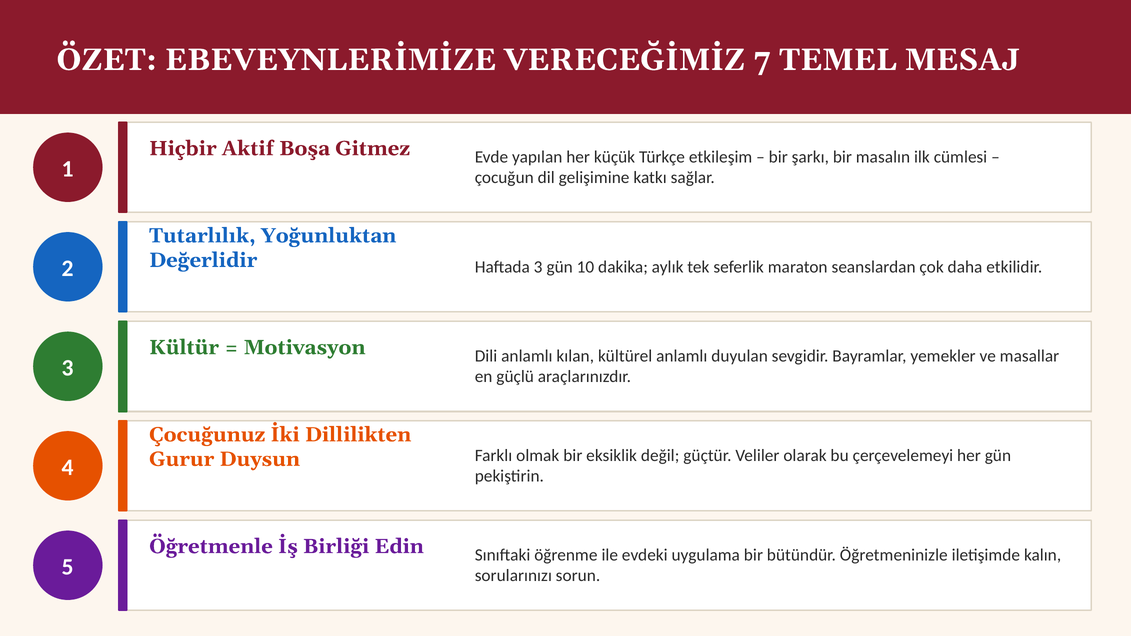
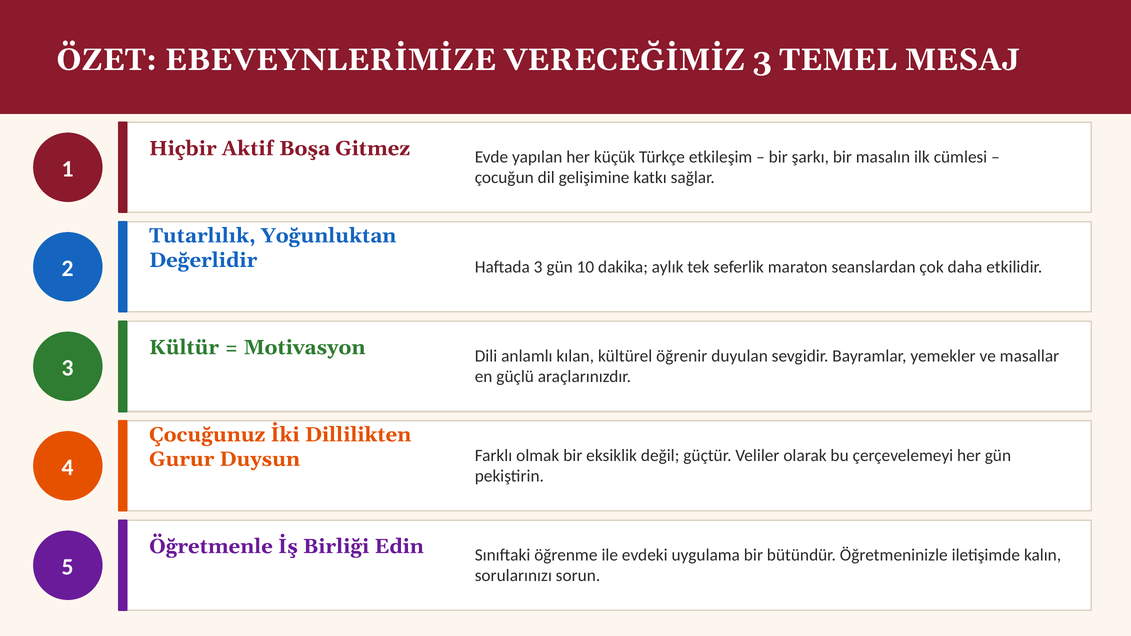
VERECEĞİMİZ 7: 7 -> 3
kültürel anlamlı: anlamlı -> öğrenir
